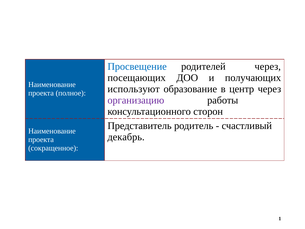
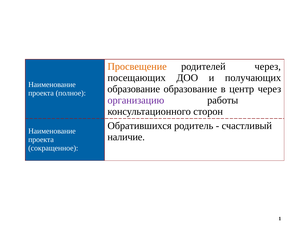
Просвещение colour: blue -> orange
используют at (134, 89): используют -> образование
Представитель: Представитель -> Обратившихся
декабрь: декабрь -> наличие
